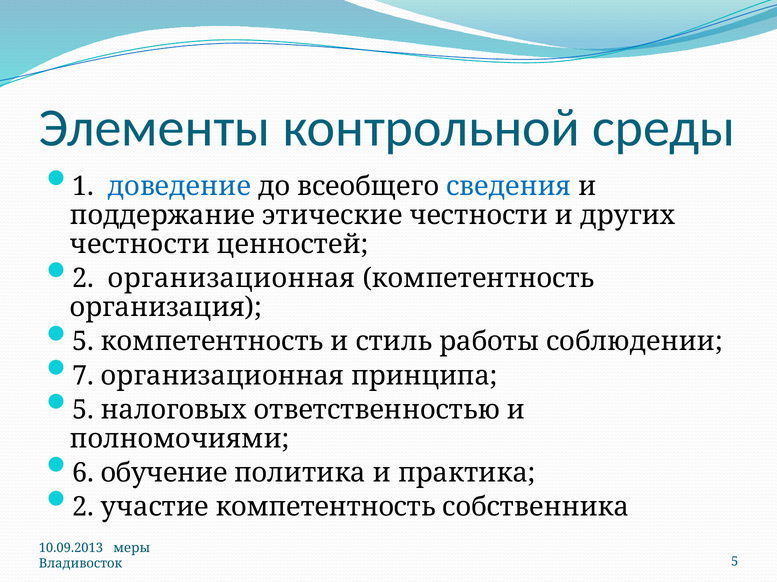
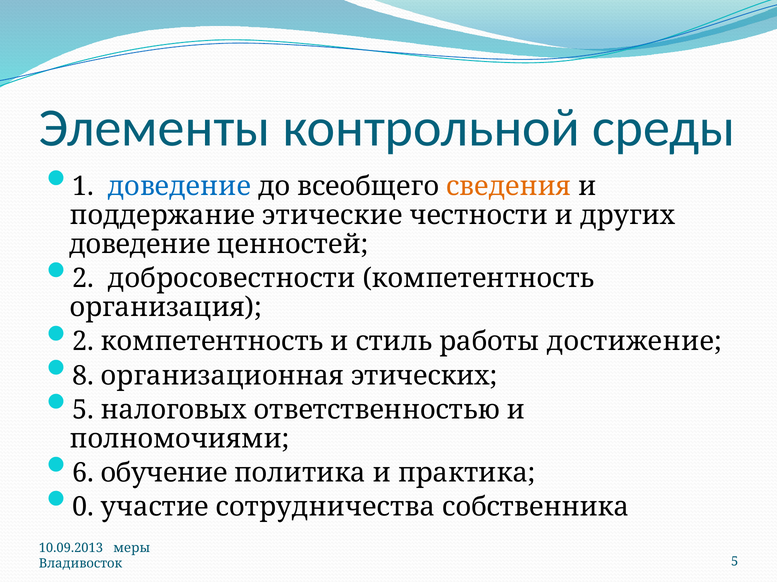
сведения colour: blue -> orange
честности at (140, 245): честности -> доведение
2 организационная: организационная -> добросовестности
5 at (83, 342): 5 -> 2
соблюдении: соблюдении -> достижение
7: 7 -> 8
принципа: принципа -> этических
2 at (83, 508): 2 -> 0
участие компетентность: компетентность -> сотрудничества
